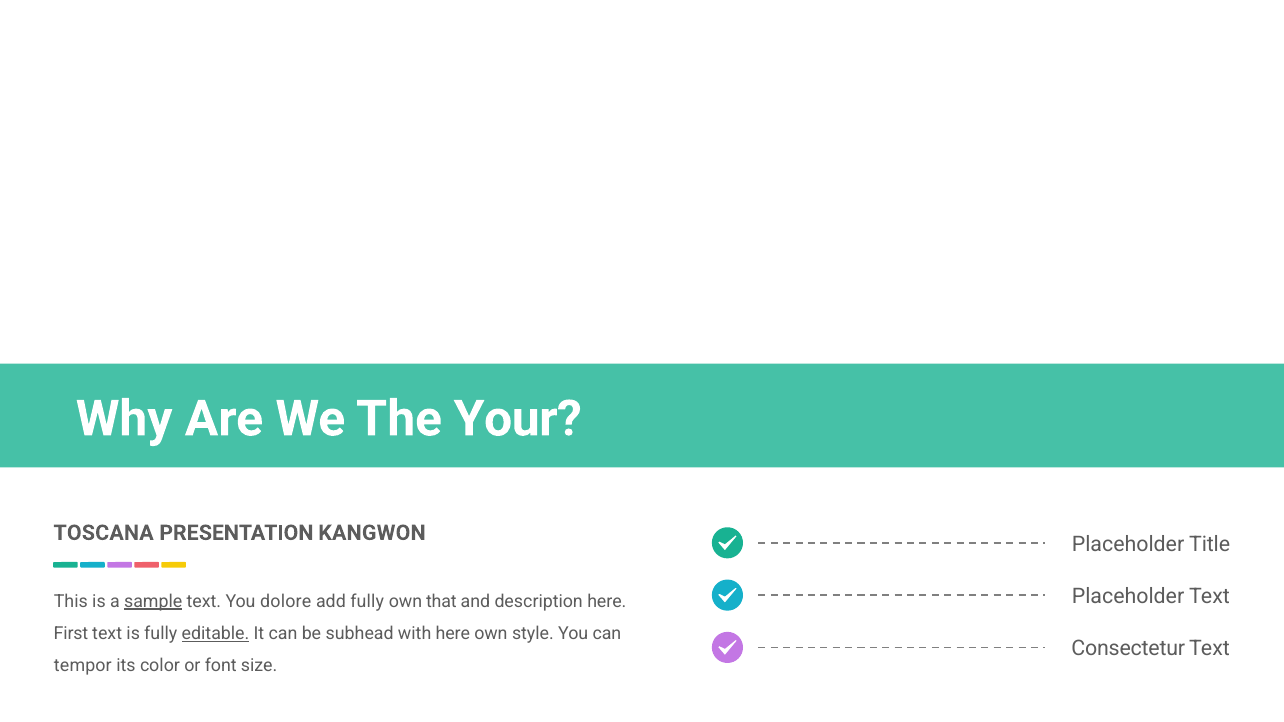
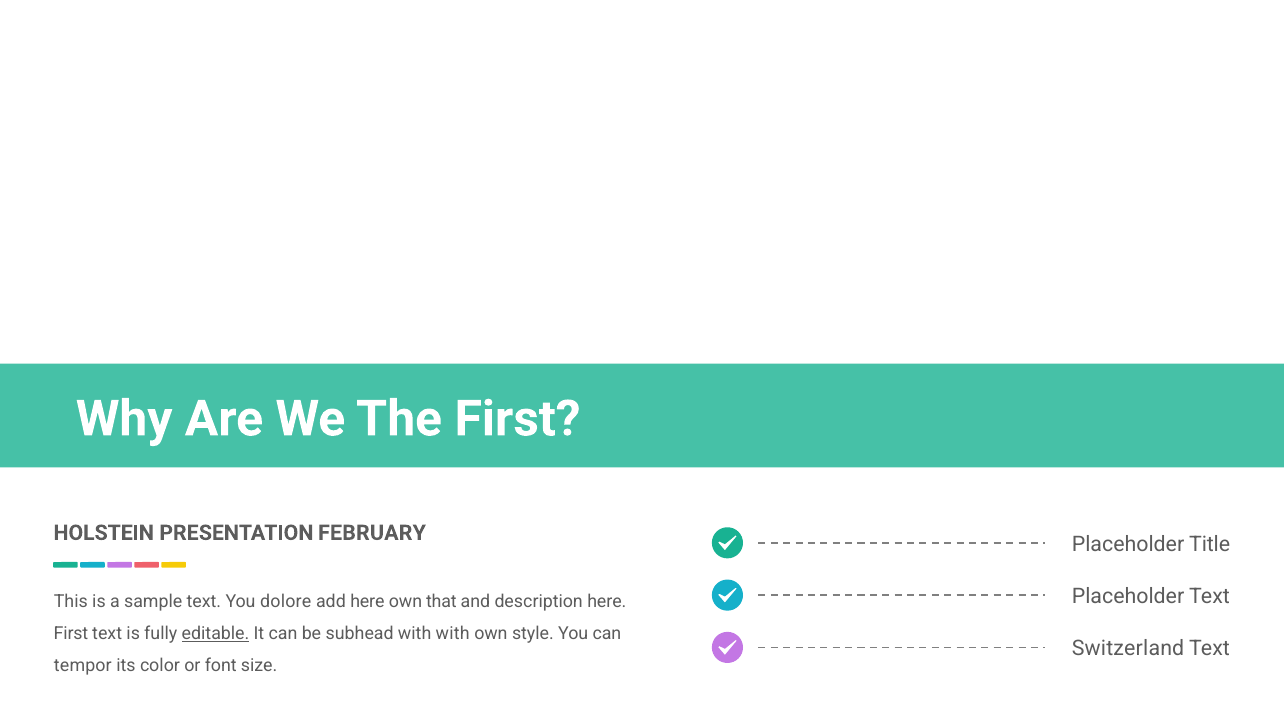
The Your: Your -> First
TOSCANA: TOSCANA -> HOLSTEIN
KANGWON: KANGWON -> FEBRUARY
sample underline: present -> none
add fully: fully -> here
with here: here -> with
Consectetur: Consectetur -> Switzerland
